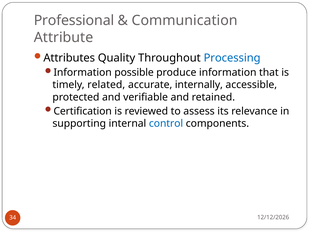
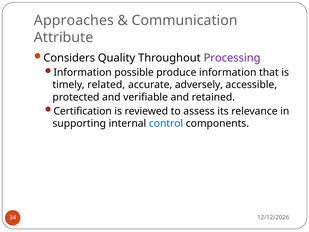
Professional: Professional -> Approaches
Attributes: Attributes -> Considers
Processing colour: blue -> purple
internally: internally -> adversely
